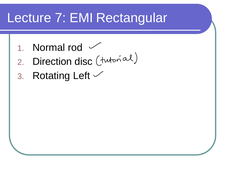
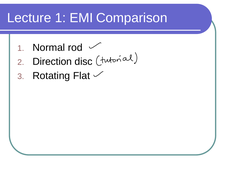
Lecture 7: 7 -> 1
Rectangular: Rectangular -> Comparison
Left: Left -> Flat
